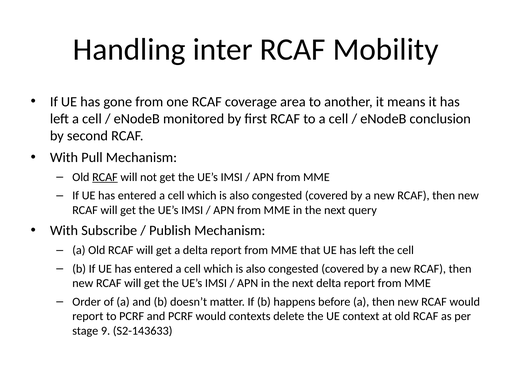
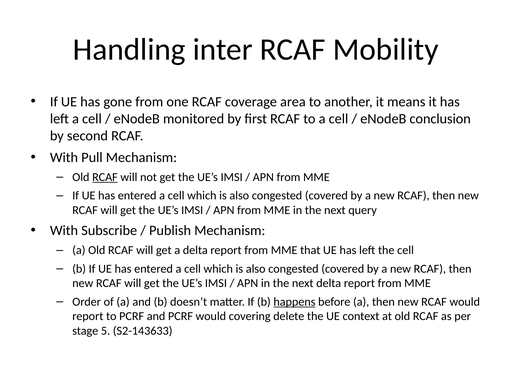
happens underline: none -> present
contexts: contexts -> covering
9: 9 -> 5
